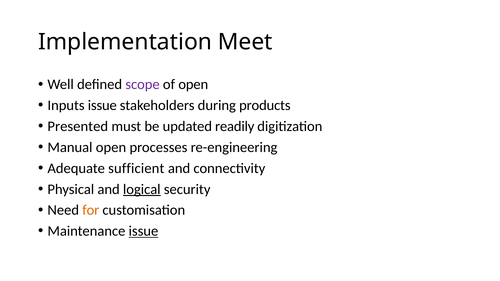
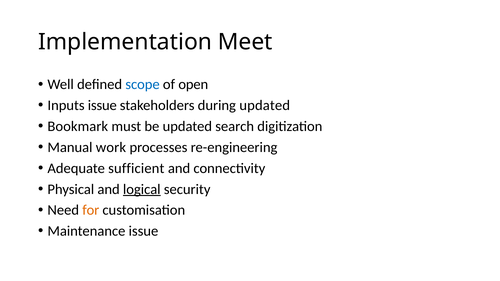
scope colour: purple -> blue
during products: products -> updated
Presented: Presented -> Bookmark
readily: readily -> search
Manual open: open -> work
issue at (143, 231) underline: present -> none
